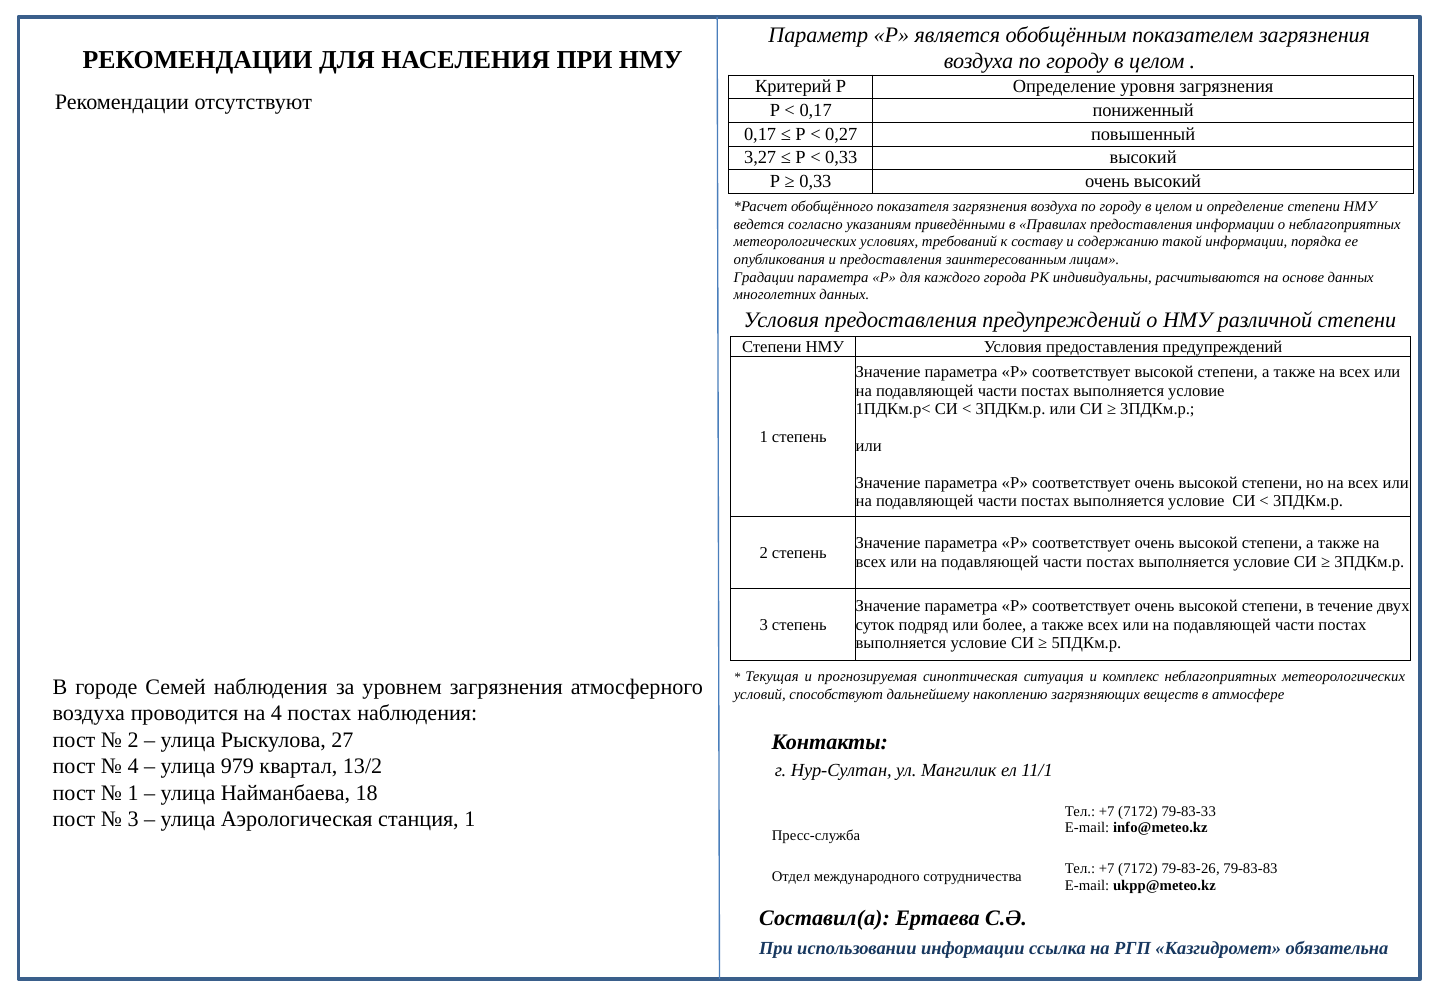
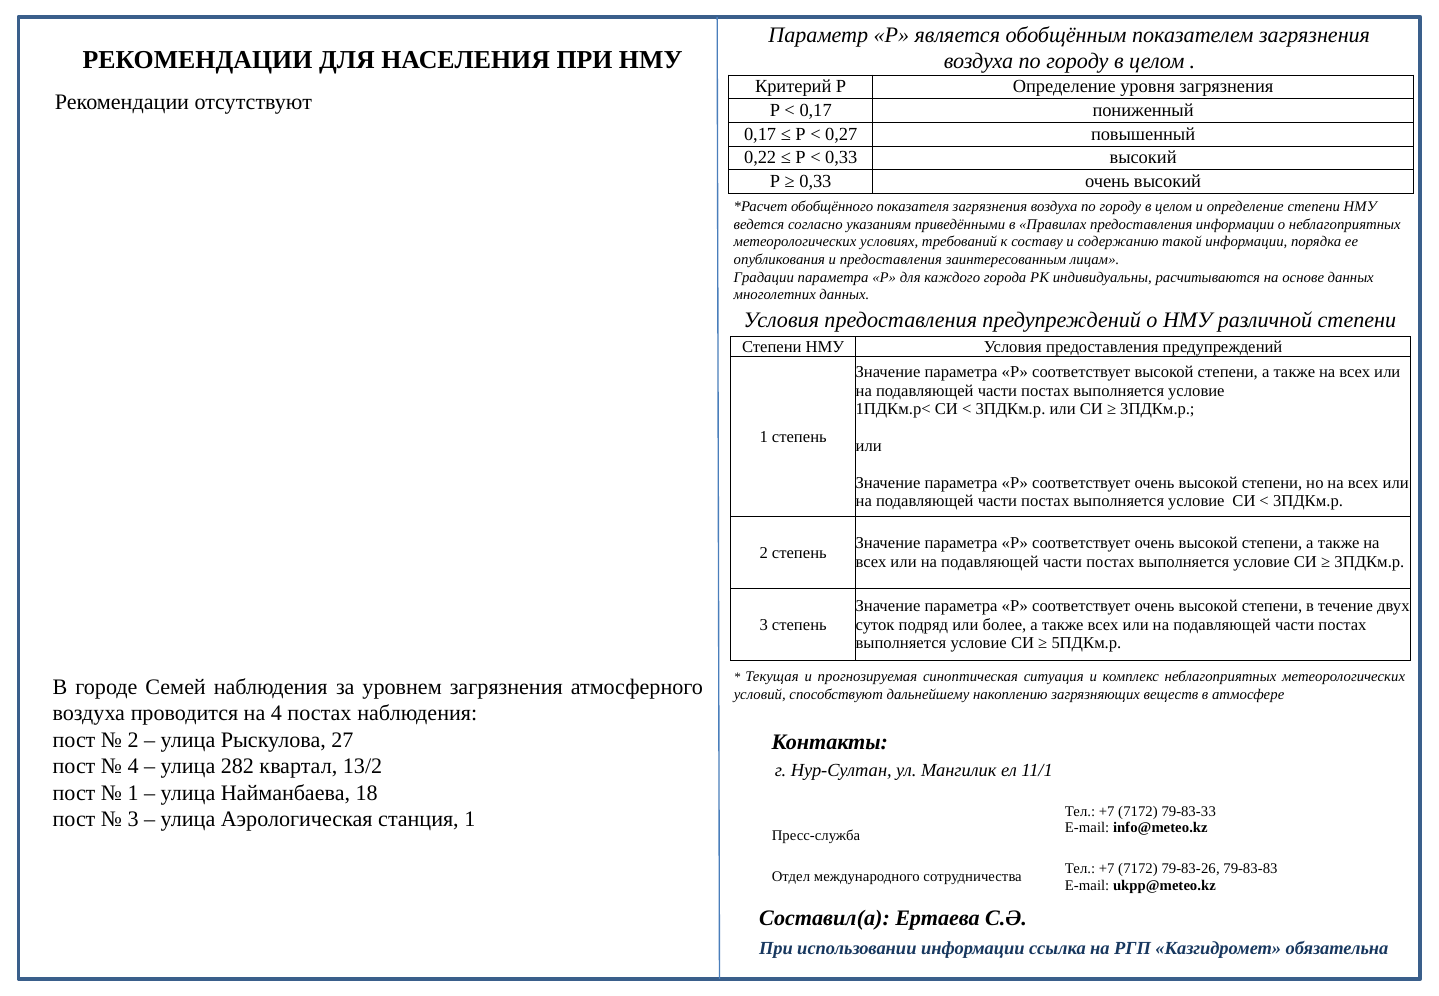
3,27: 3,27 -> 0,22
979: 979 -> 282
